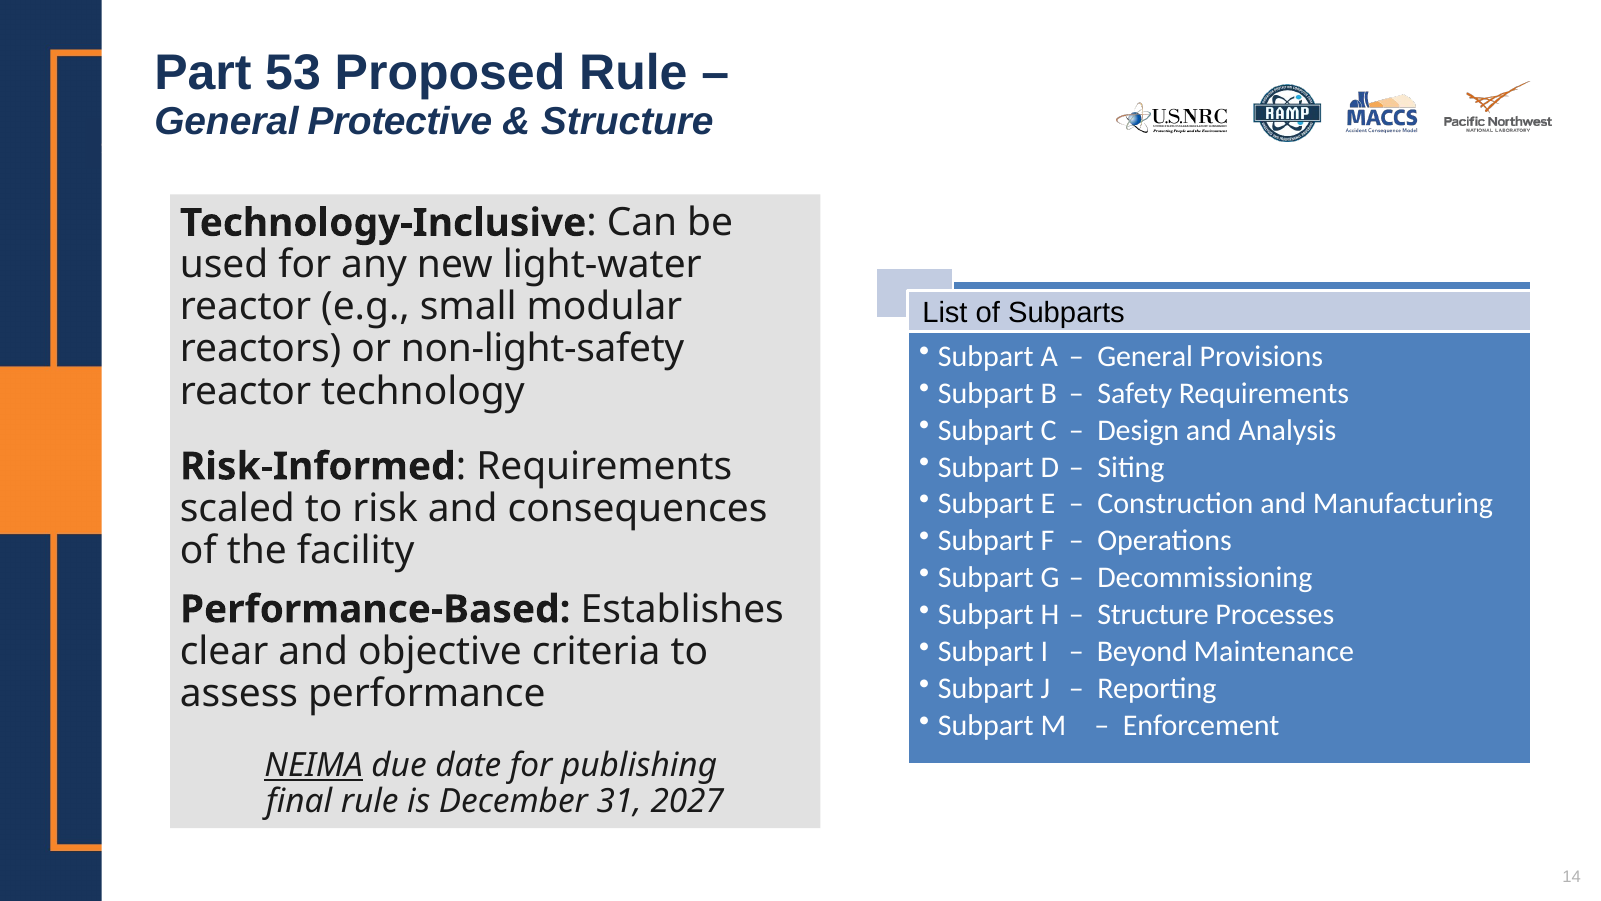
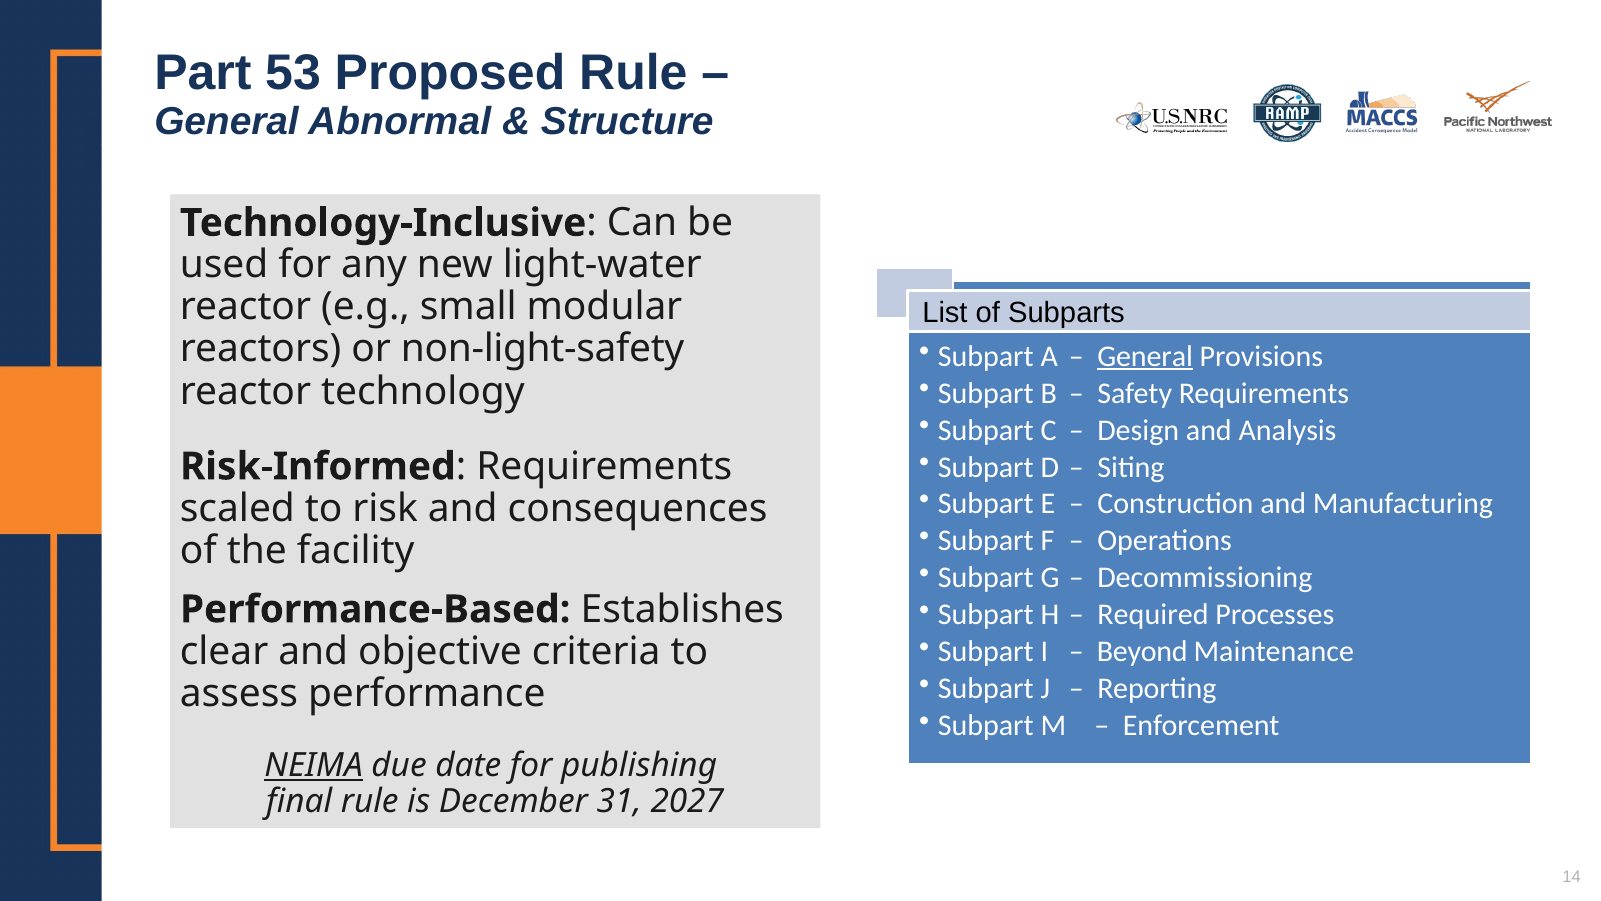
Protective: Protective -> Abnormal
General at (1145, 356) underline: none -> present
Structure at (1153, 615): Structure -> Required
